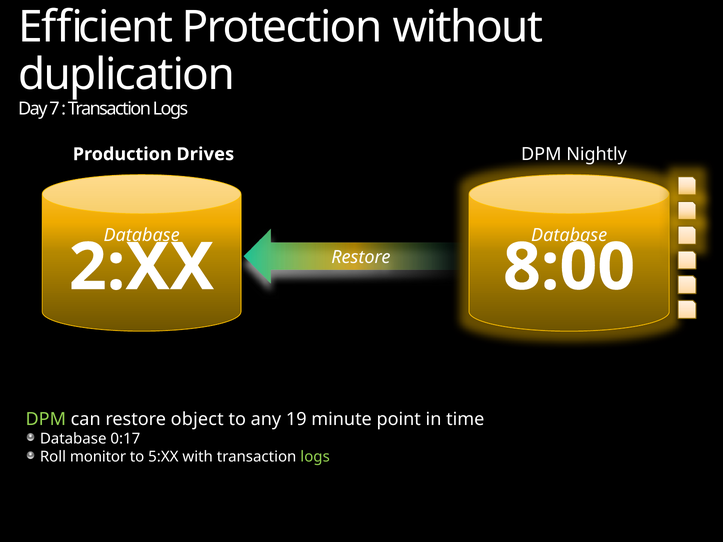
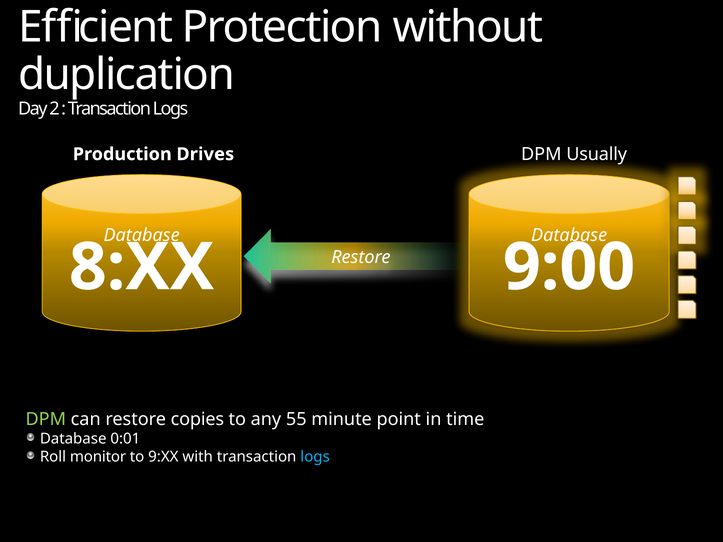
7: 7 -> 2
Nightly: Nightly -> Usually
2:XX: 2:XX -> 8:XX
8:00: 8:00 -> 9:00
object: object -> copies
19: 19 -> 55
0:17: 0:17 -> 0:01
5:XX: 5:XX -> 9:XX
logs at (315, 457) colour: light green -> light blue
